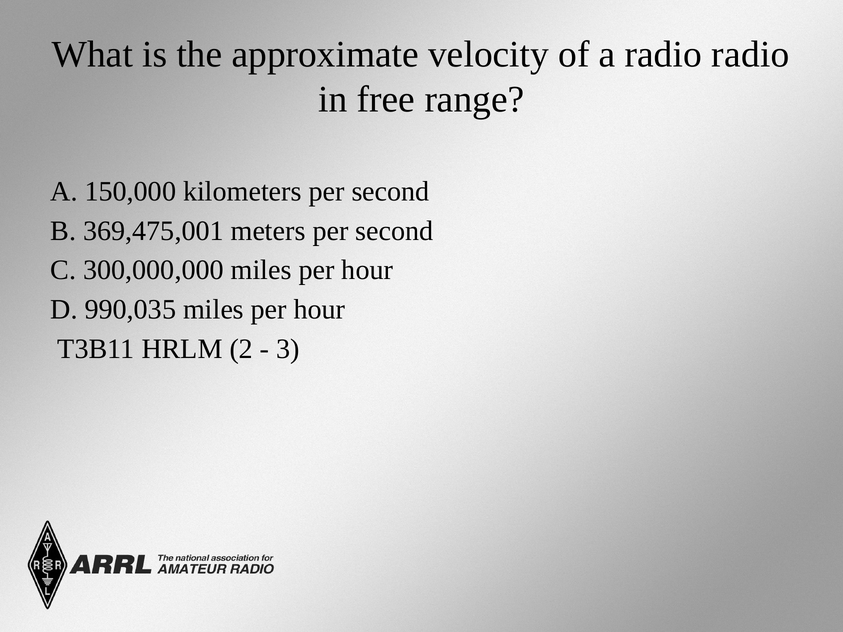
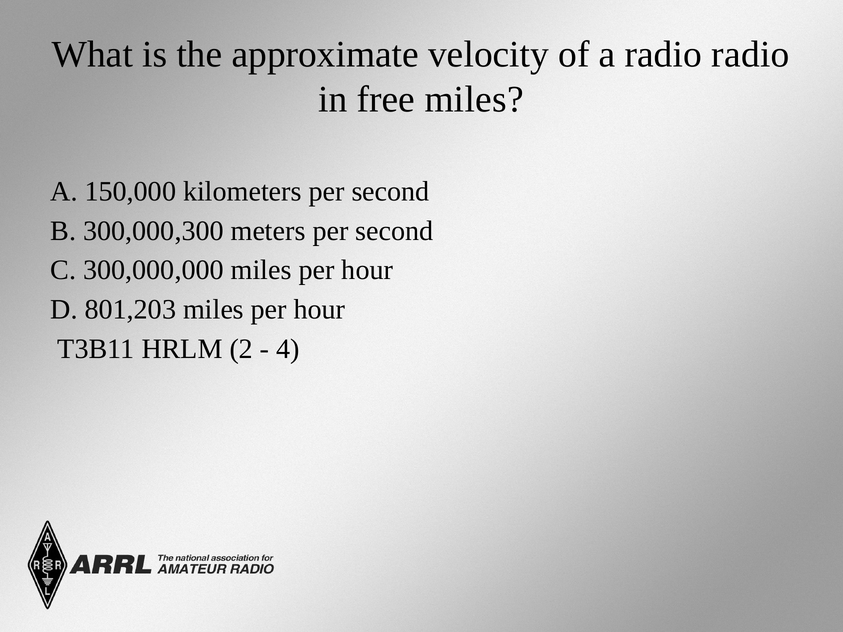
free range: range -> miles
369,475,001: 369,475,001 -> 300,000,300
990,035: 990,035 -> 801,203
3: 3 -> 4
